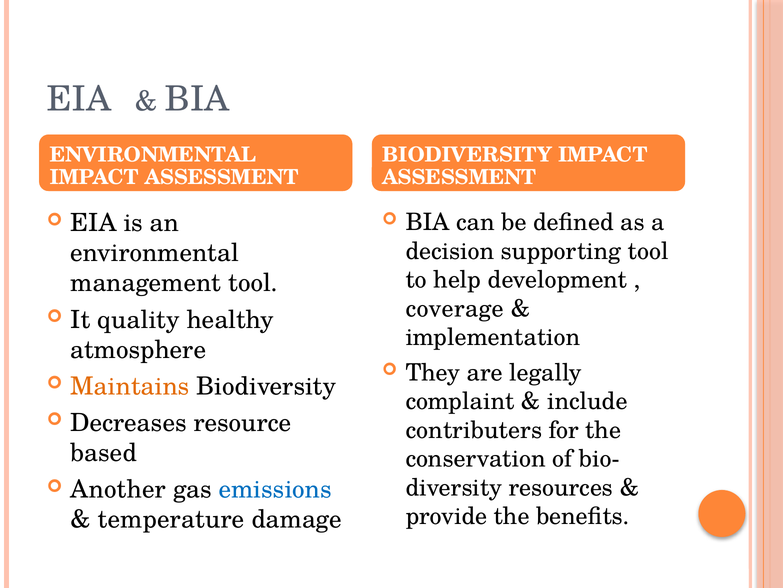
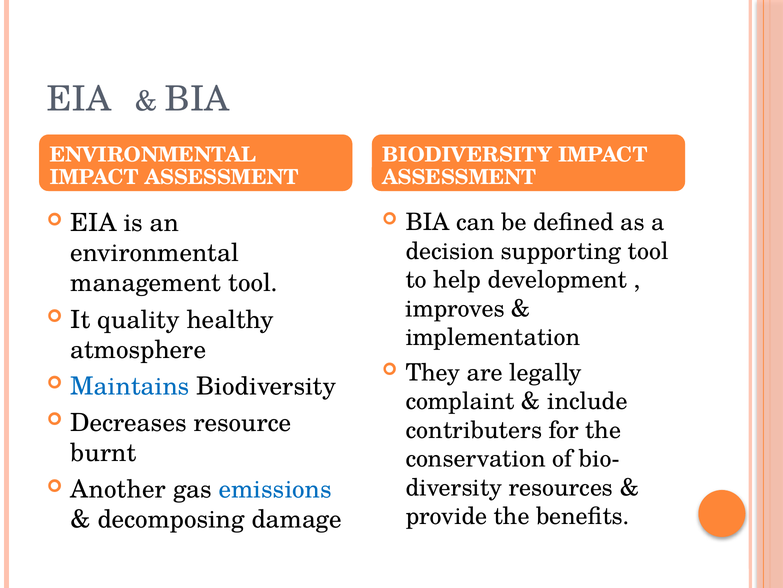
coverage: coverage -> improves
Maintains colour: orange -> blue
based: based -> burnt
temperature: temperature -> decomposing
